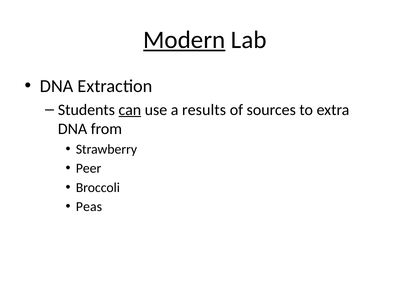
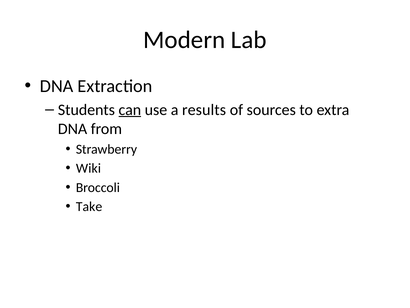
Modern underline: present -> none
Peer: Peer -> Wiki
Peas: Peas -> Take
